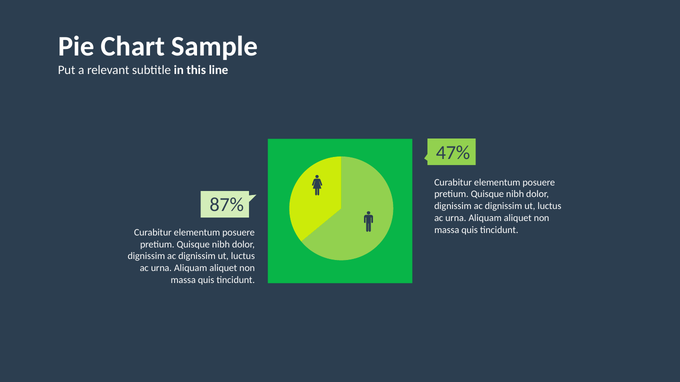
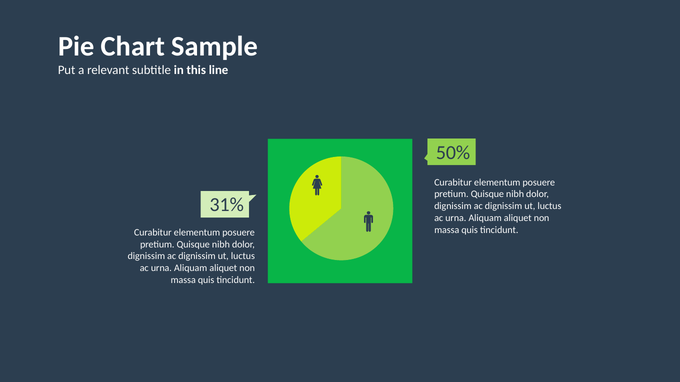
47%: 47% -> 50%
87%: 87% -> 31%
